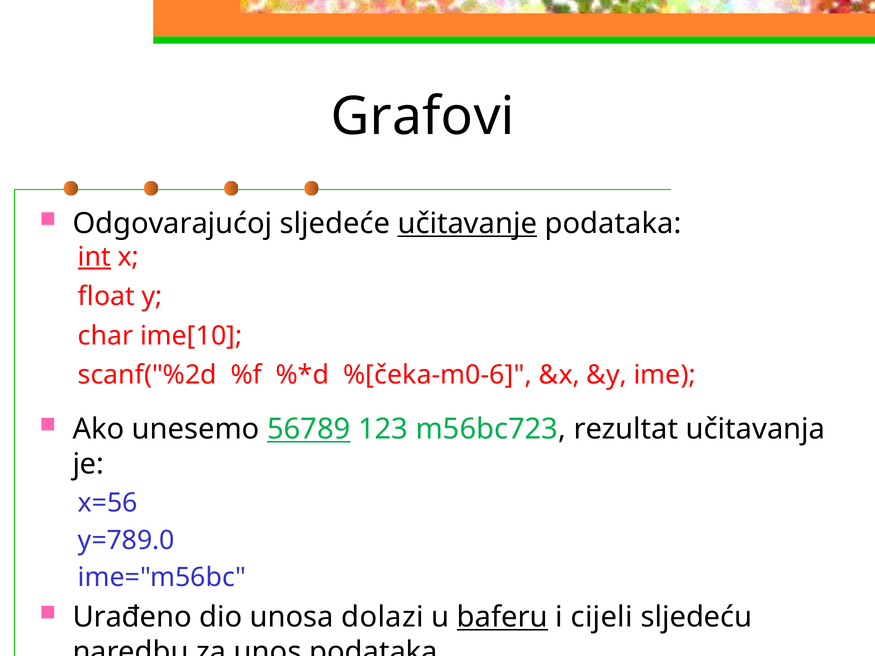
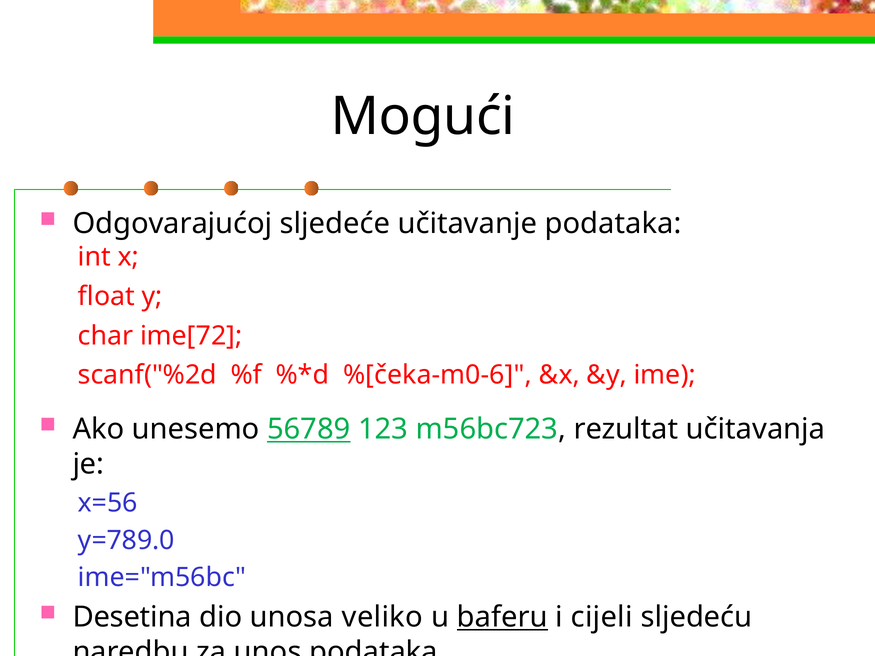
Grafovi: Grafovi -> Mogući
učitavanje underline: present -> none
int underline: present -> none
ime[10: ime[10 -> ime[72
Urađeno: Urađeno -> Desetina
dolazi: dolazi -> veliko
